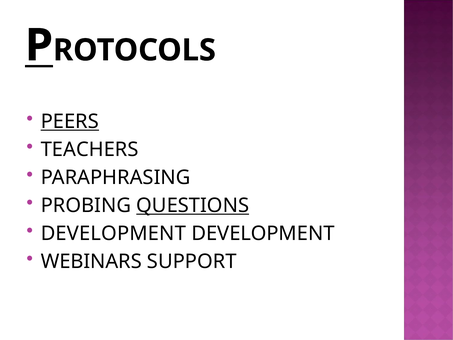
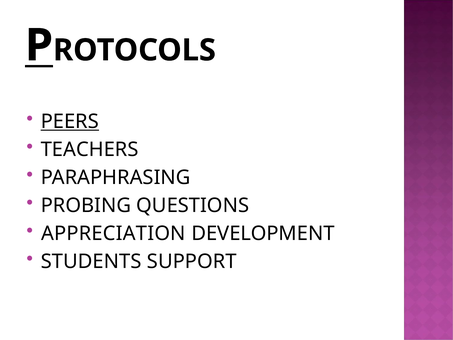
QUESTIONS underline: present -> none
DEVELOPMENT at (113, 233): DEVELOPMENT -> APPRECIATION
WEBINARS: WEBINARS -> STUDENTS
